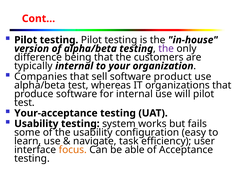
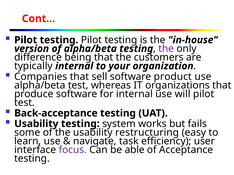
Your-acceptance: Your-acceptance -> Back-acceptance
configuration: configuration -> restructuring
focus colour: orange -> purple
